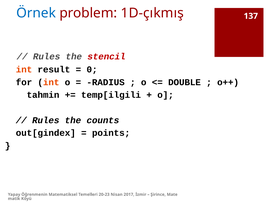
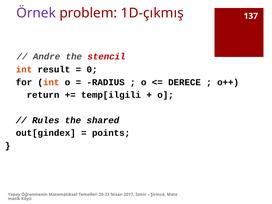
Örnek colour: blue -> purple
Rules at (47, 57): Rules -> Andre
DOUBLE: DOUBLE -> DERECE
tahmin: tahmin -> return
counts: counts -> shared
